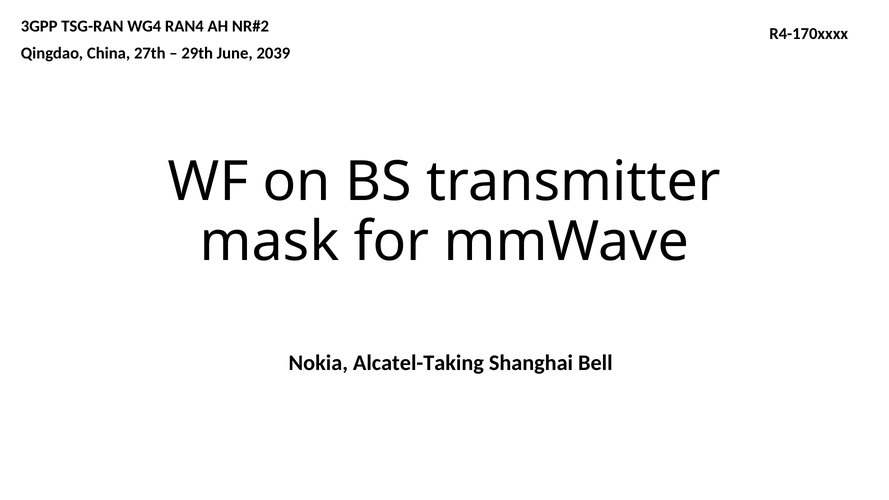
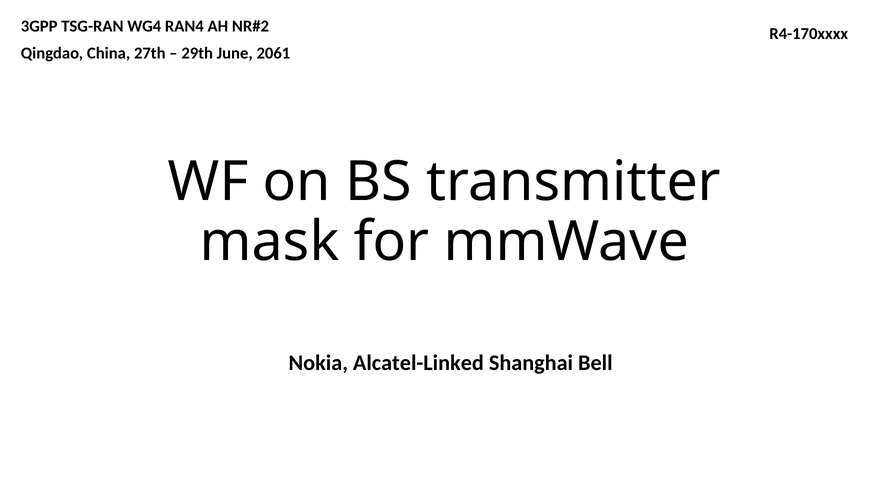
2039: 2039 -> 2061
Alcatel-Taking: Alcatel-Taking -> Alcatel-Linked
